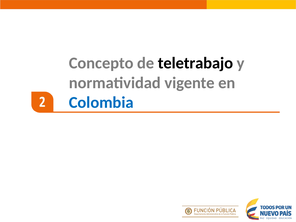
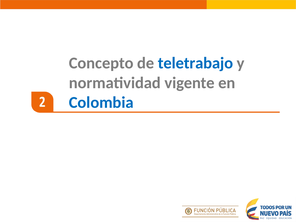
teletrabajo colour: black -> blue
